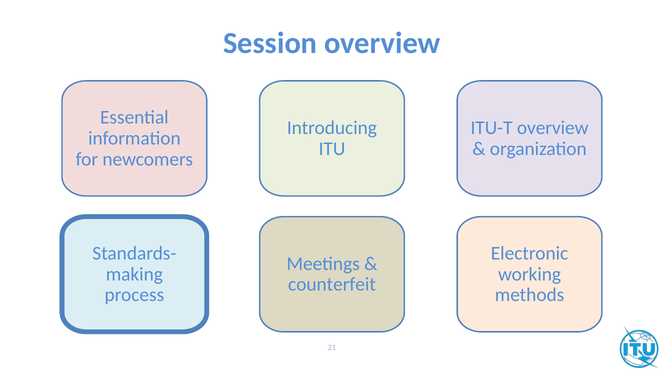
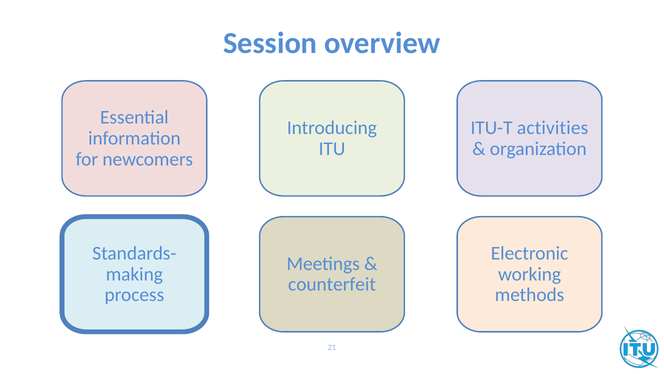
ITU-T overview: overview -> activities
